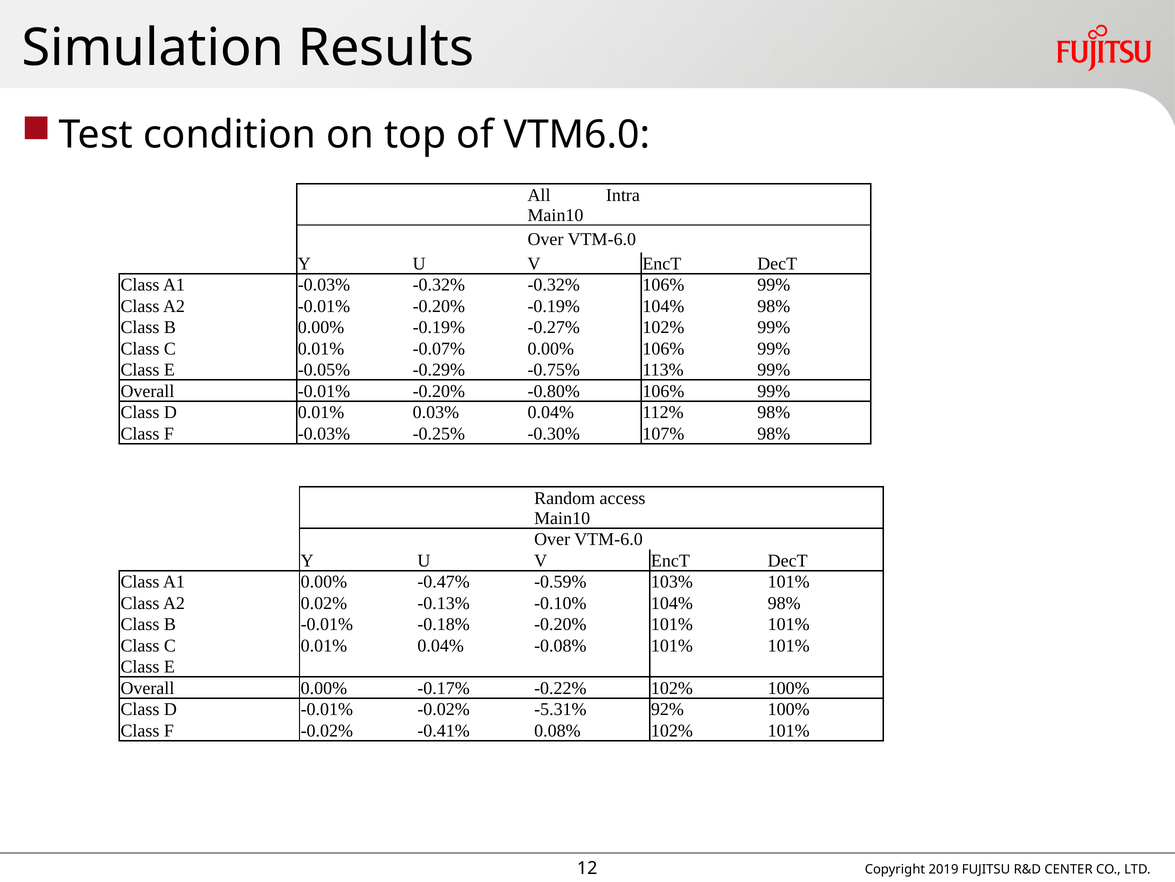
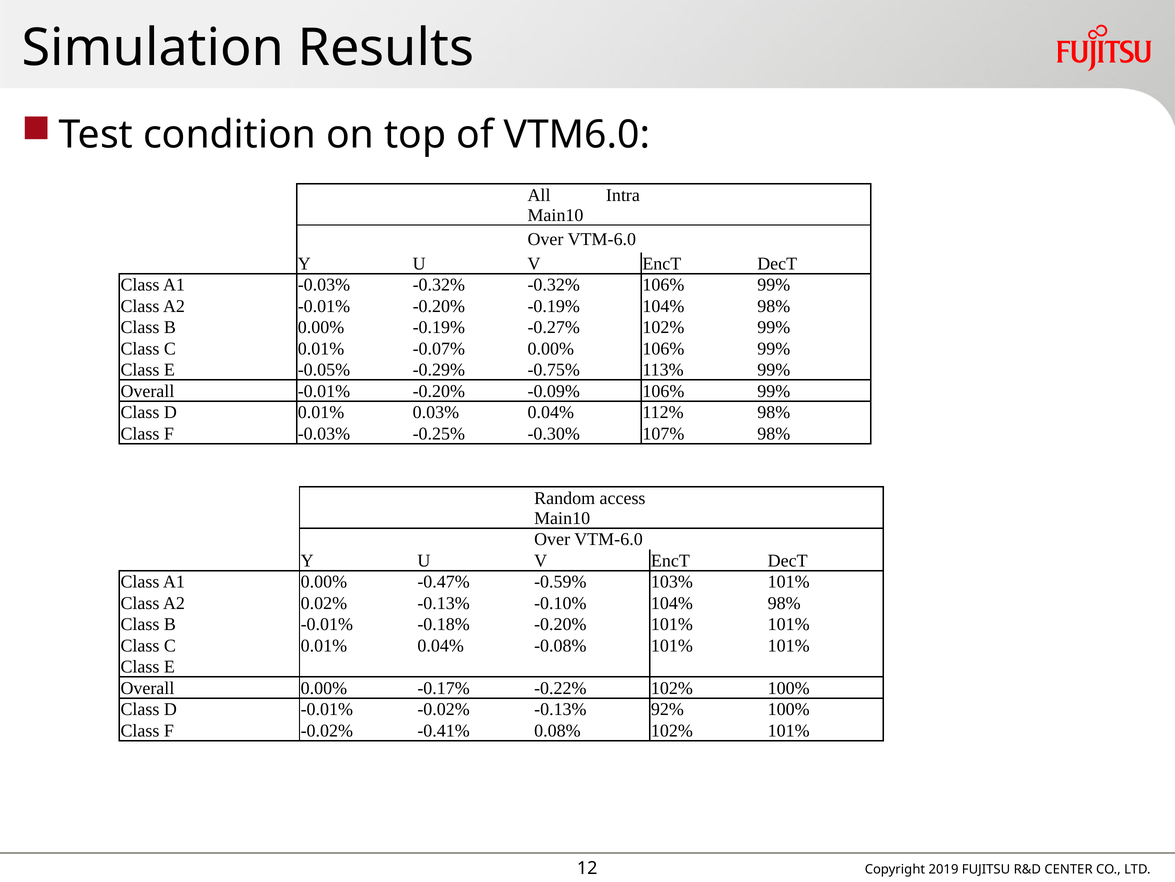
-0.80%: -0.80% -> -0.09%
-0.02% -5.31%: -5.31% -> -0.13%
